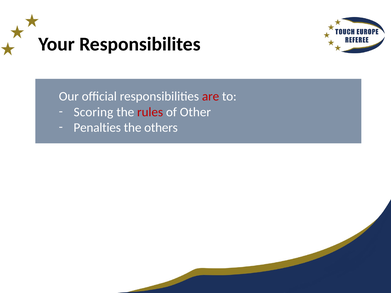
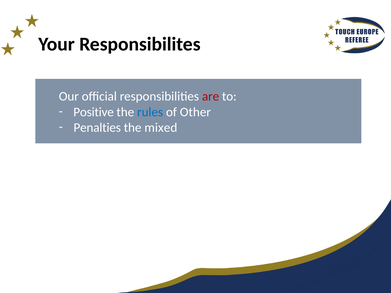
Scoring: Scoring -> Positive
rules colour: red -> blue
others: others -> mixed
